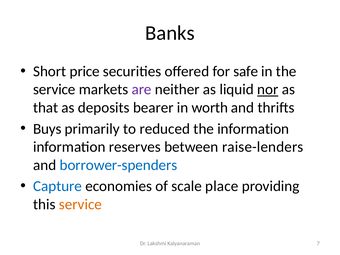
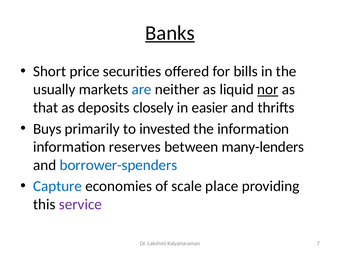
Banks underline: none -> present
safe: safe -> bills
service at (54, 89): service -> usually
are colour: purple -> blue
bearer: bearer -> closely
worth: worth -> easier
reduced: reduced -> invested
raise-lenders: raise-lenders -> many-lenders
service at (80, 204) colour: orange -> purple
